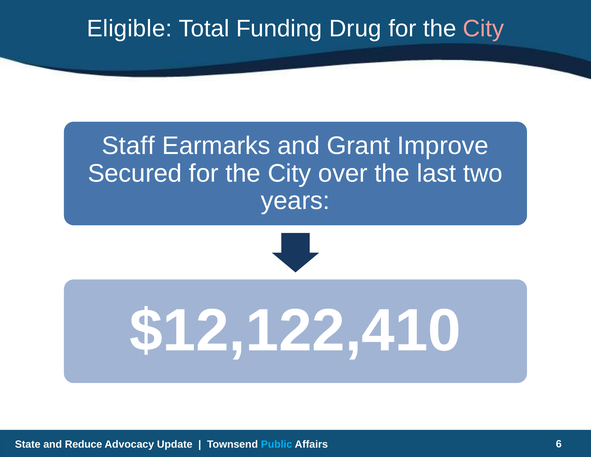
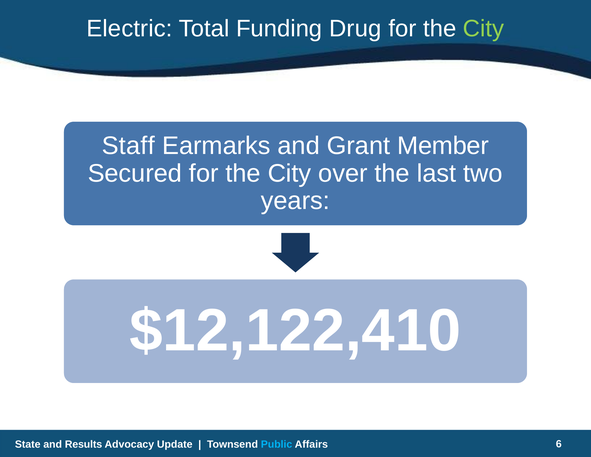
Eligible: Eligible -> Electric
City at (483, 29) colour: pink -> light green
Improve: Improve -> Member
Reduce: Reduce -> Results
